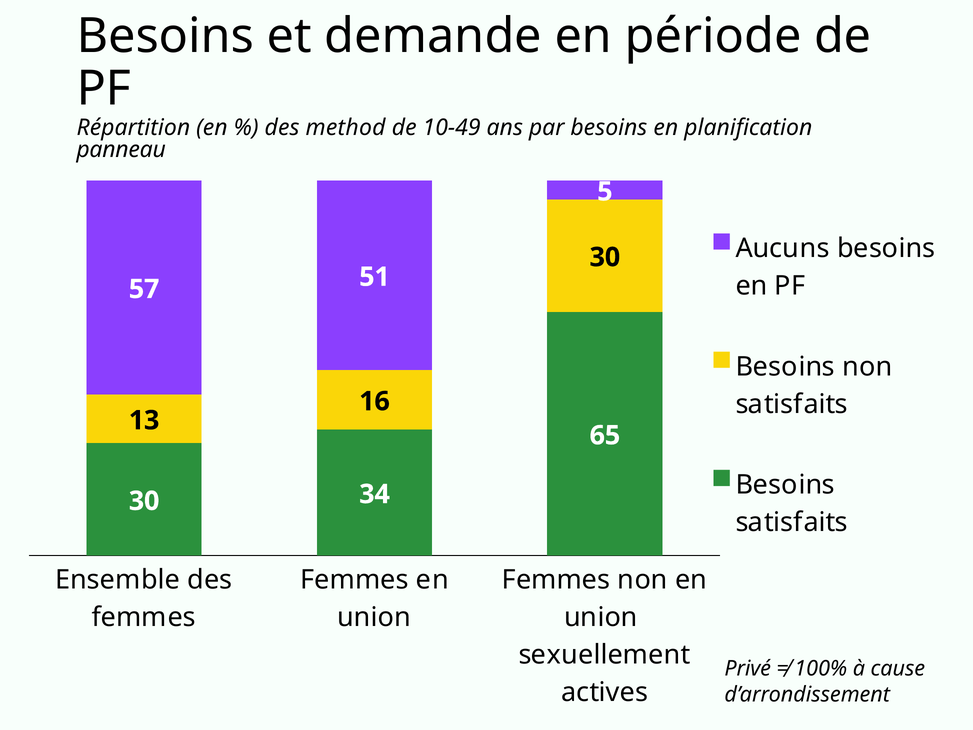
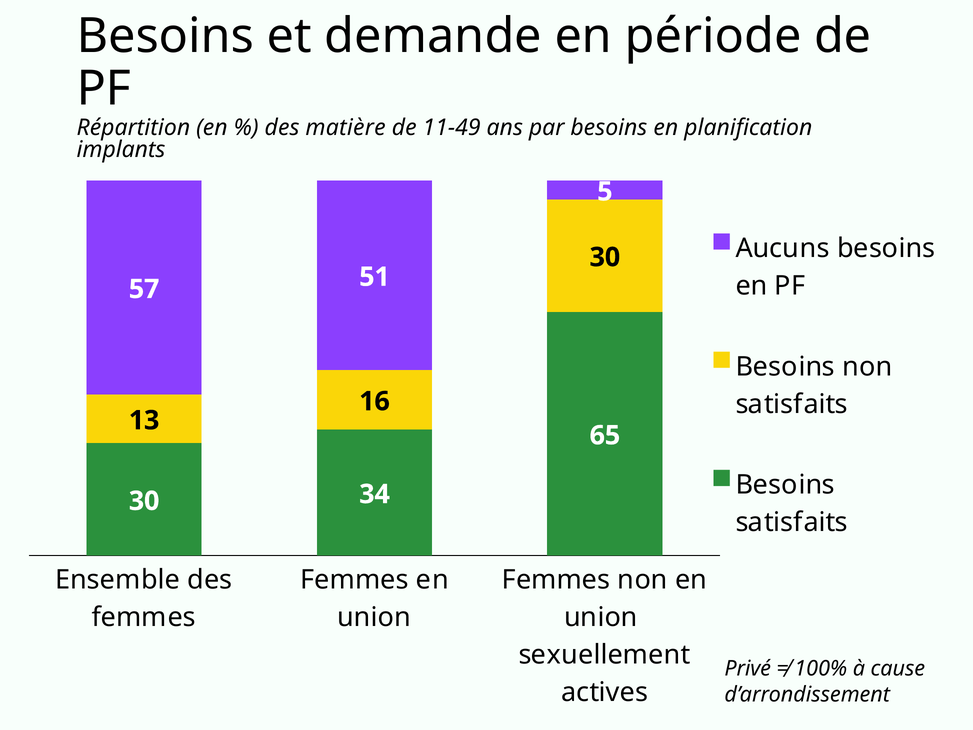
method: method -> matière
10-49: 10-49 -> 11-49
panneau: panneau -> implants
